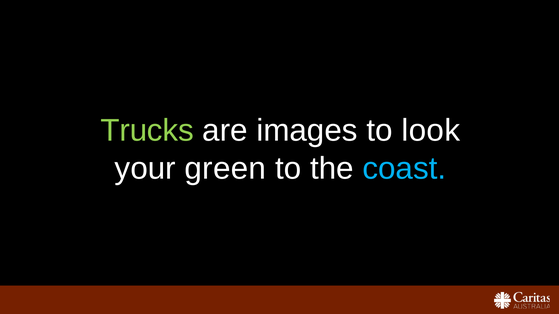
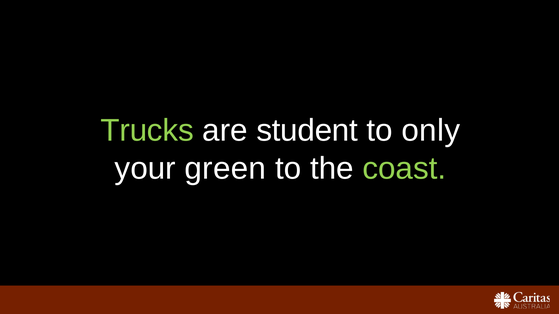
images: images -> student
look: look -> only
coast colour: light blue -> light green
